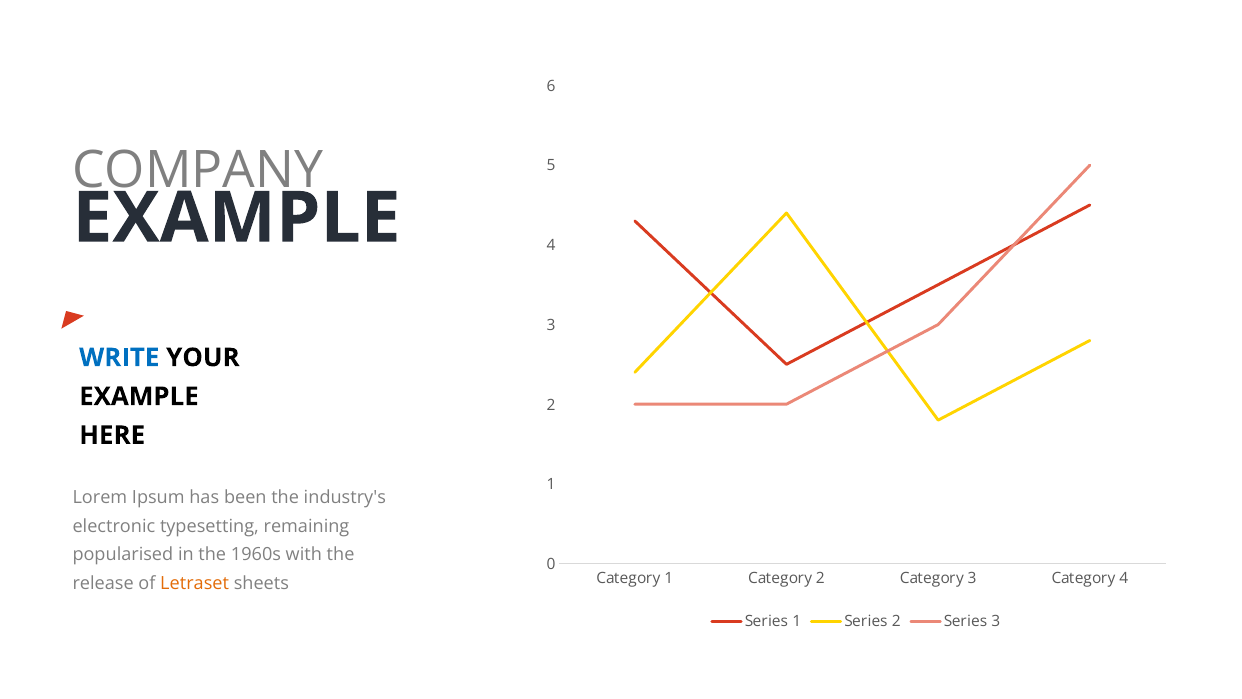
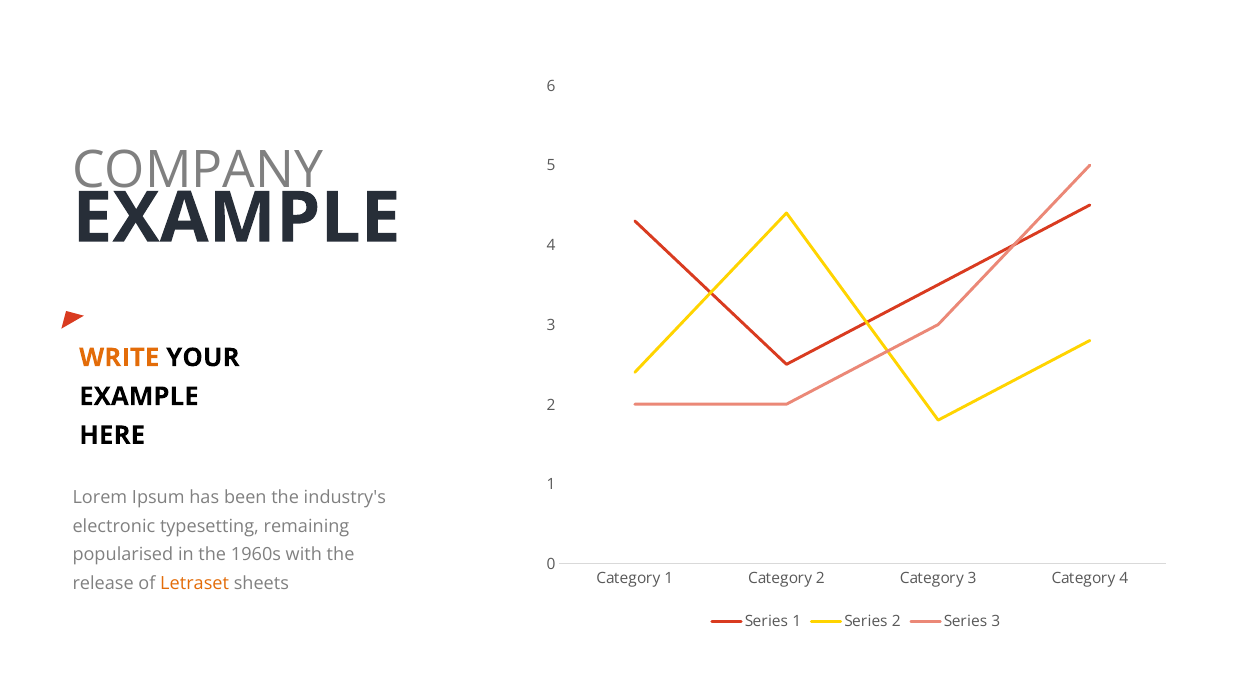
WRITE colour: blue -> orange
